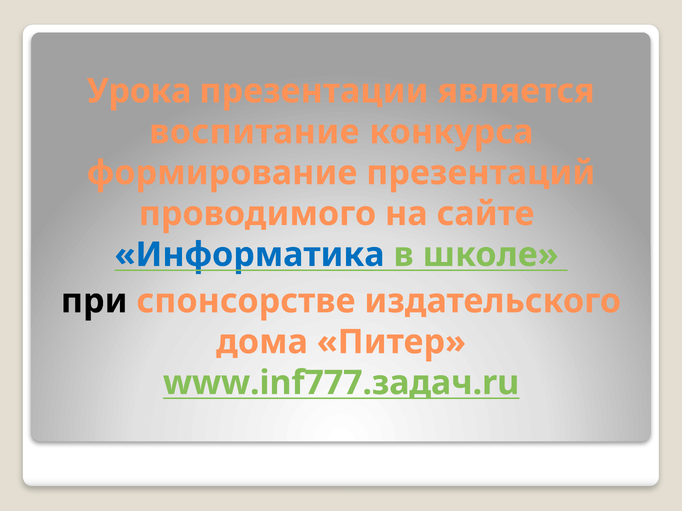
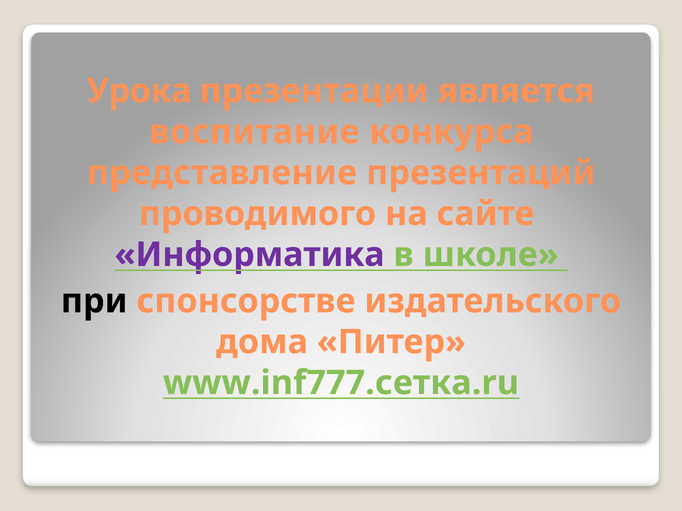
формирование: формирование -> представление
Информатика colour: blue -> purple
www.inf777.задач.ru: www.inf777.задач.ru -> www.inf777.сетка.ru
